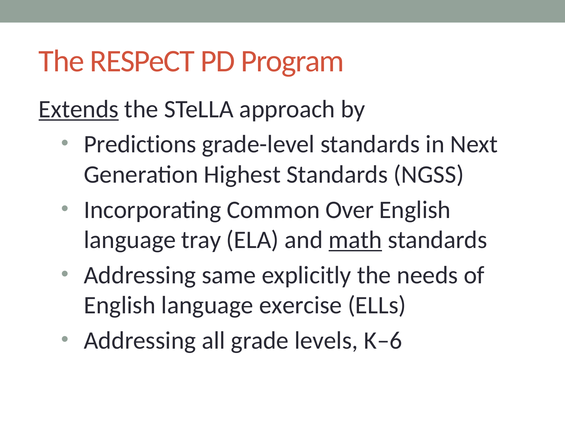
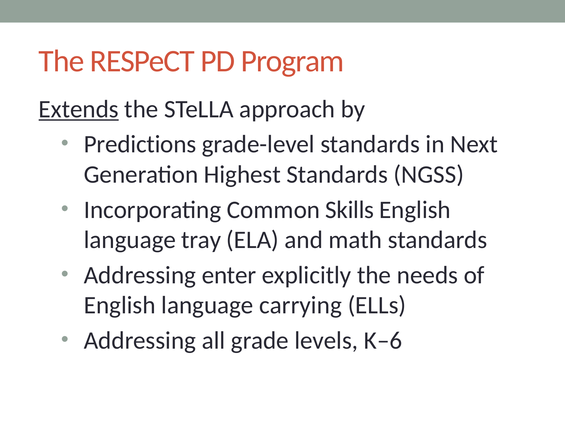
Over: Over -> Skills
math underline: present -> none
same: same -> enter
exercise: exercise -> carrying
